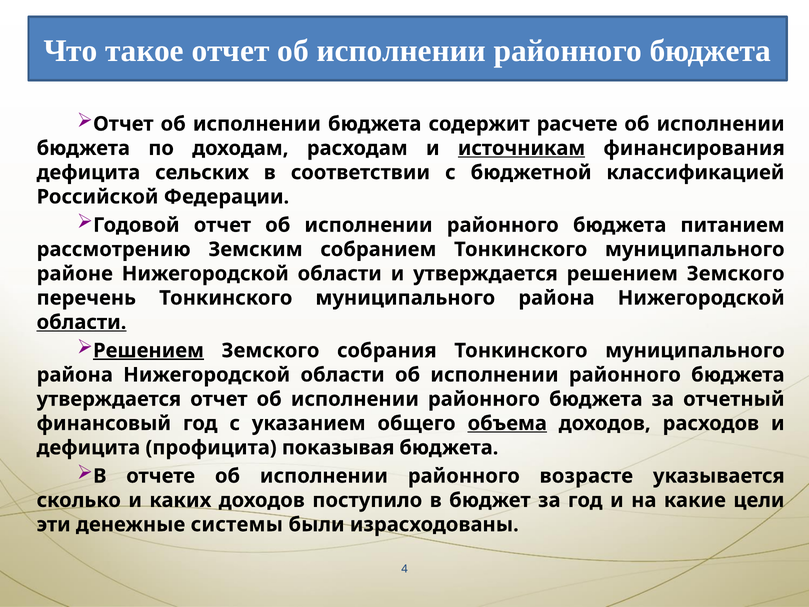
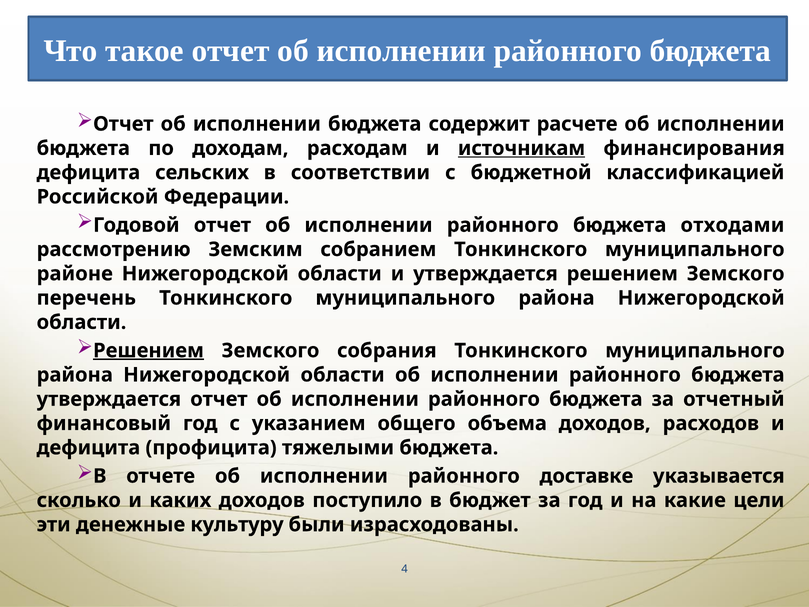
питанием: питанием -> отходами
области at (82, 322) underline: present -> none
объема underline: present -> none
показывая: показывая -> тяжелыми
возрасте: возрасте -> доставке
системы: системы -> культуру
